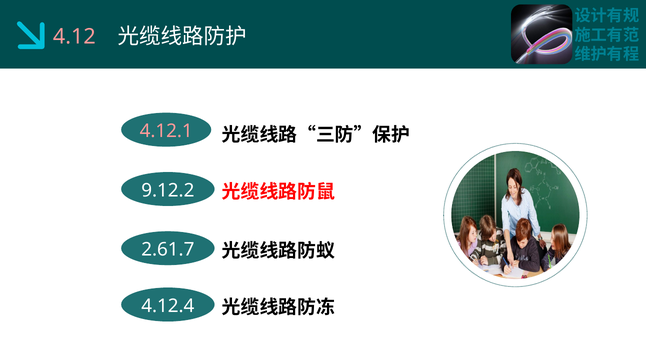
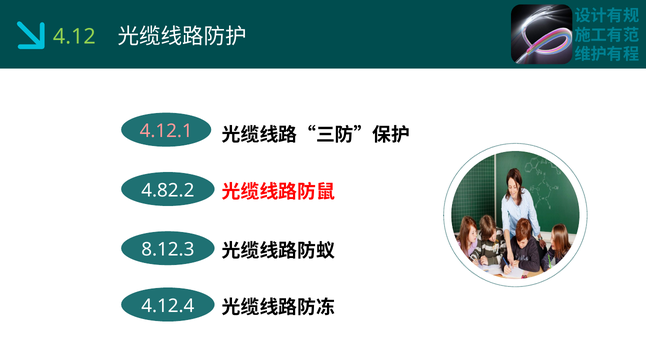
4.12 colour: pink -> light green
9.12.2: 9.12.2 -> 4.82.2
2.61.7: 2.61.7 -> 8.12.3
